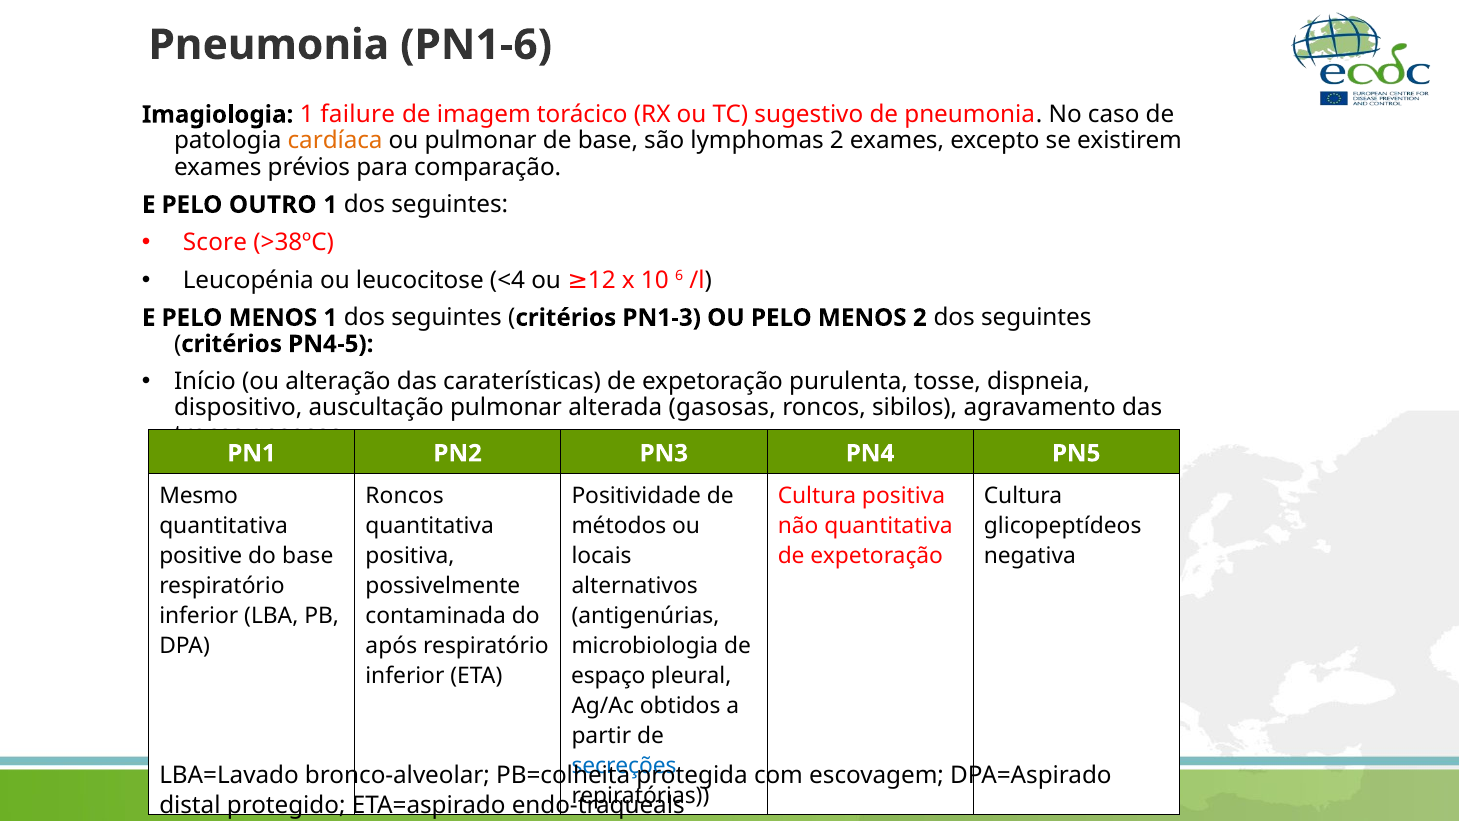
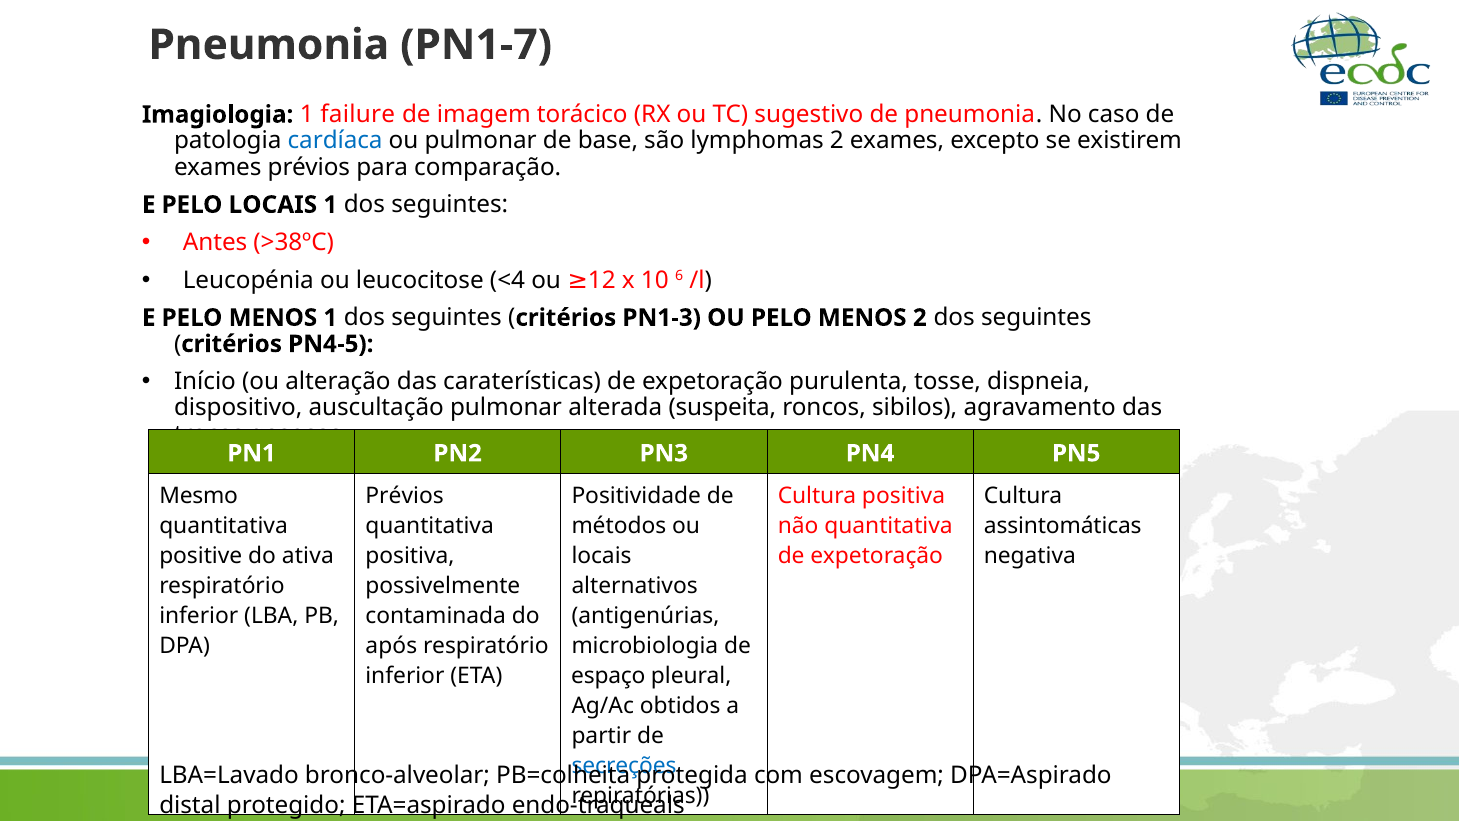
PN1-6: PN1-6 -> PN1-7
cardíaca colour: orange -> blue
PELO OUTRO: OUTRO -> LOCAIS
Score: Score -> Antes
alterada gasosas: gasosas -> suspeita
Roncos at (405, 496): Roncos -> Prévios
glicopeptídeos: glicopeptídeos -> assintomáticas
do base: base -> ativa
